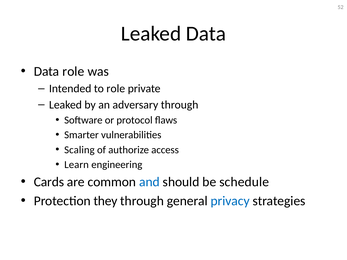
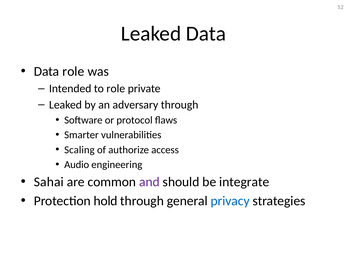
Learn: Learn -> Audio
Cards: Cards -> Sahai
and colour: blue -> purple
schedule: schedule -> integrate
they: they -> hold
